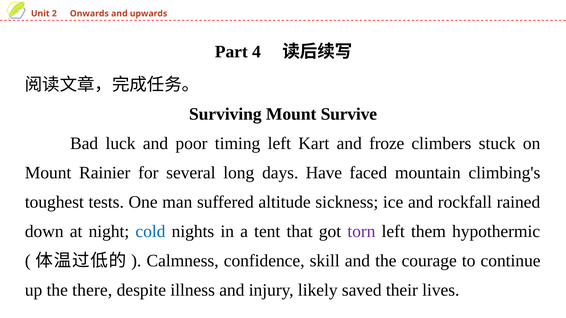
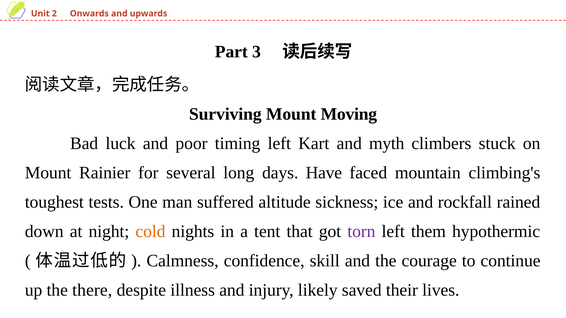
4: 4 -> 3
Survive: Survive -> Moving
froze: froze -> myth
cold colour: blue -> orange
